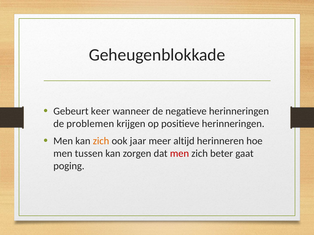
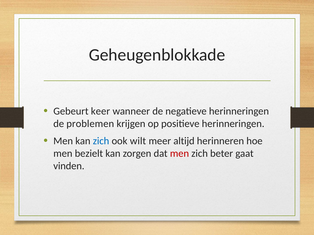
zich at (101, 141) colour: orange -> blue
jaar: jaar -> wilt
tussen: tussen -> bezielt
poging: poging -> vinden
